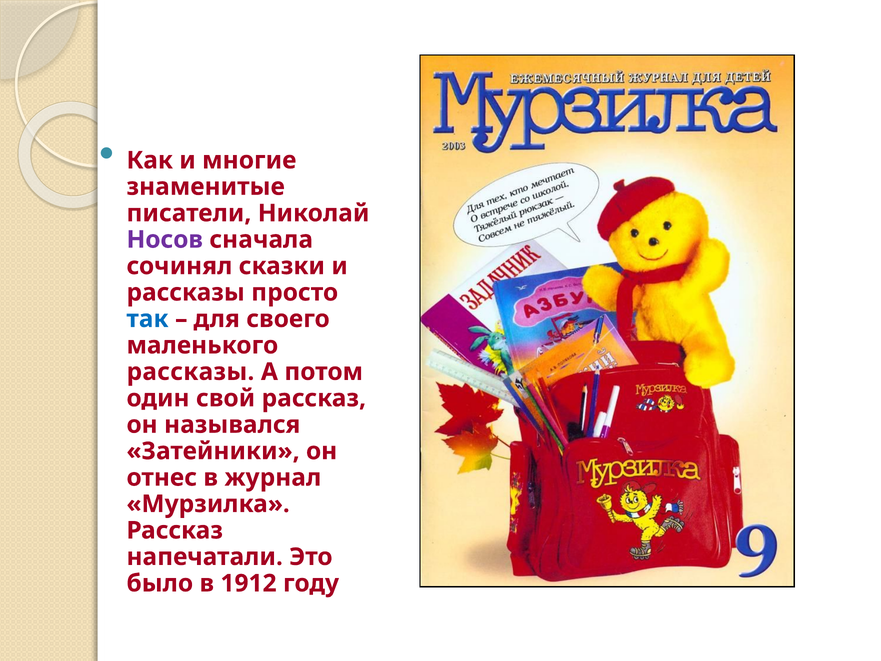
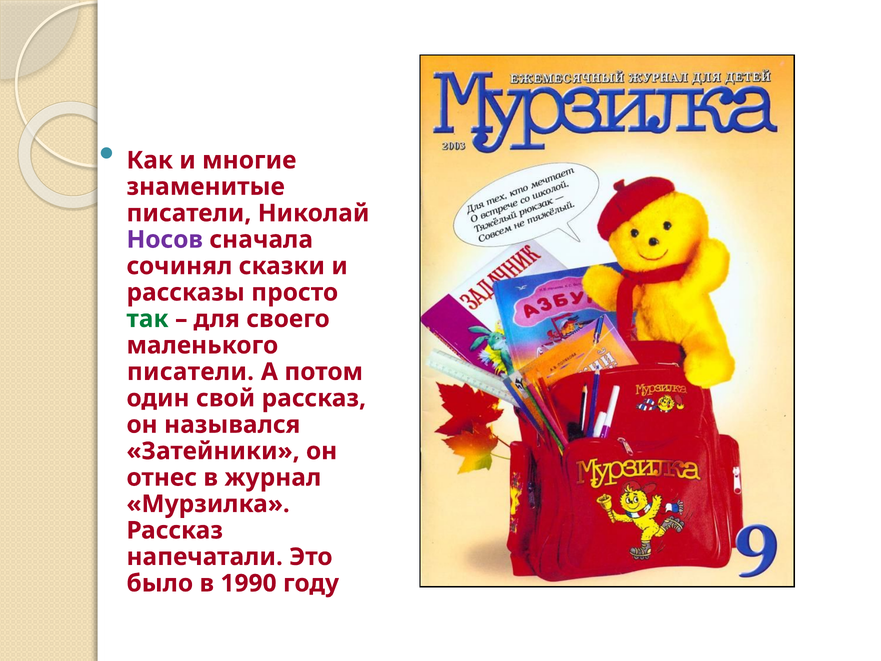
так colour: blue -> green
рассказы at (190, 372): рассказы -> писатели
1912: 1912 -> 1990
